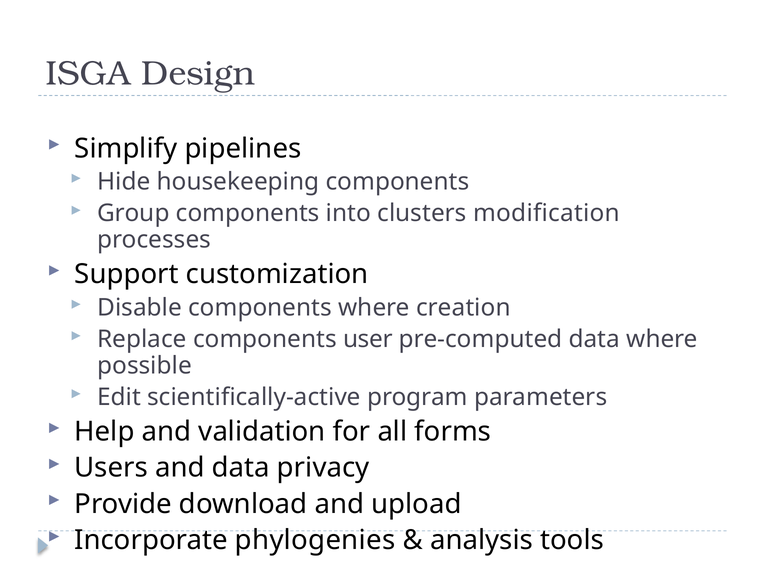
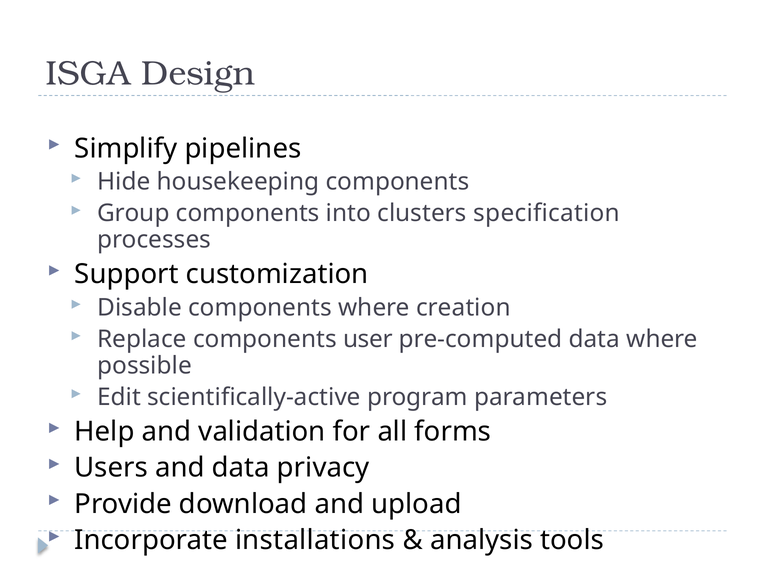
modification: modification -> specification
phylogenies: phylogenies -> installations
